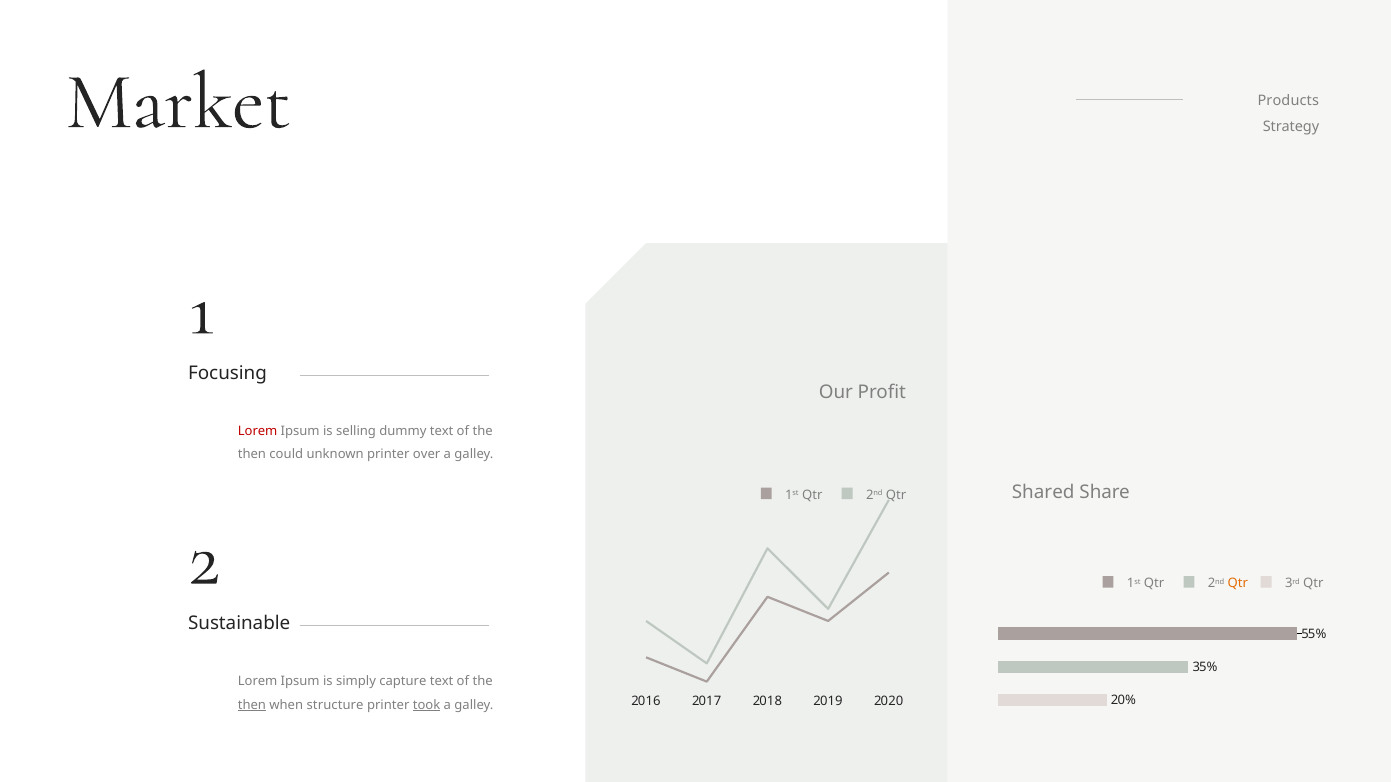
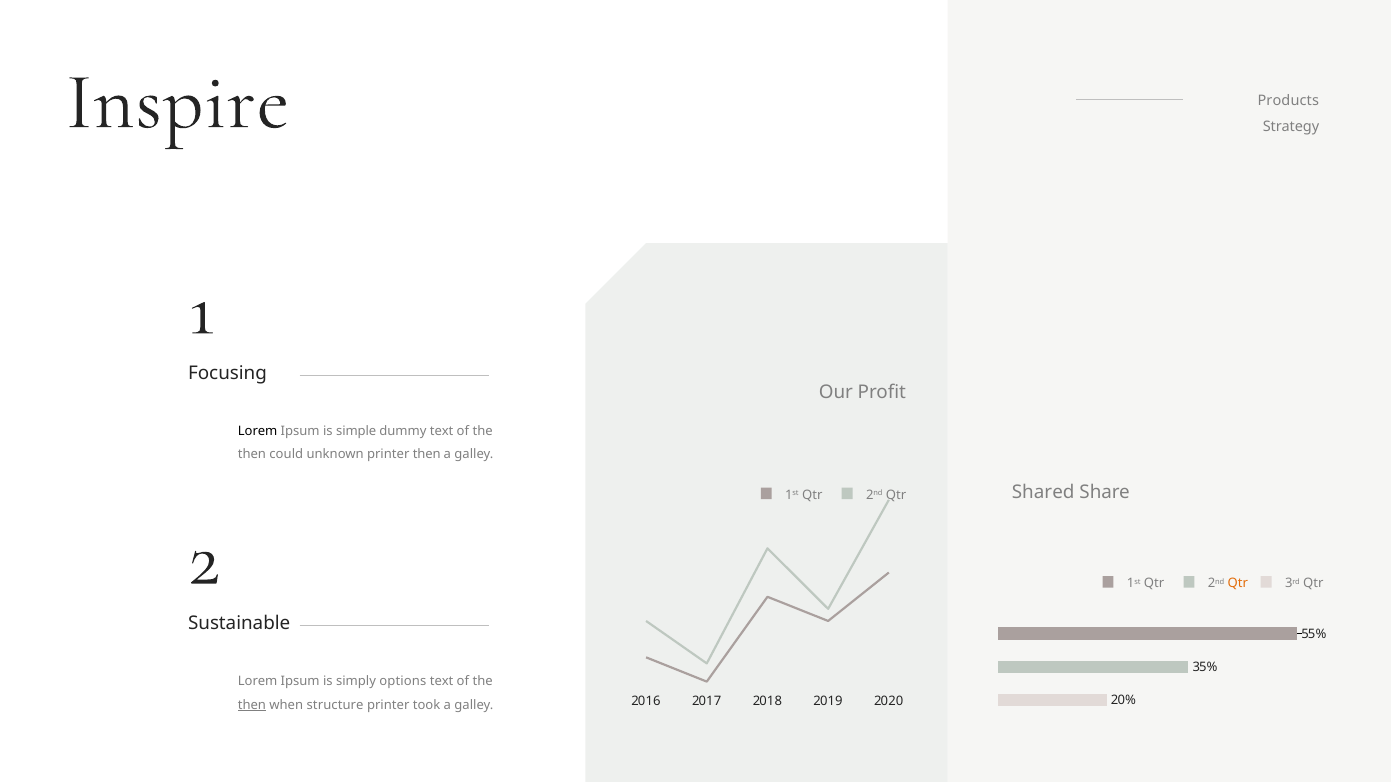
Market: Market -> Inspire
Lorem at (258, 431) colour: red -> black
selling: selling -> simple
printer over: over -> then
capture: capture -> options
took underline: present -> none
